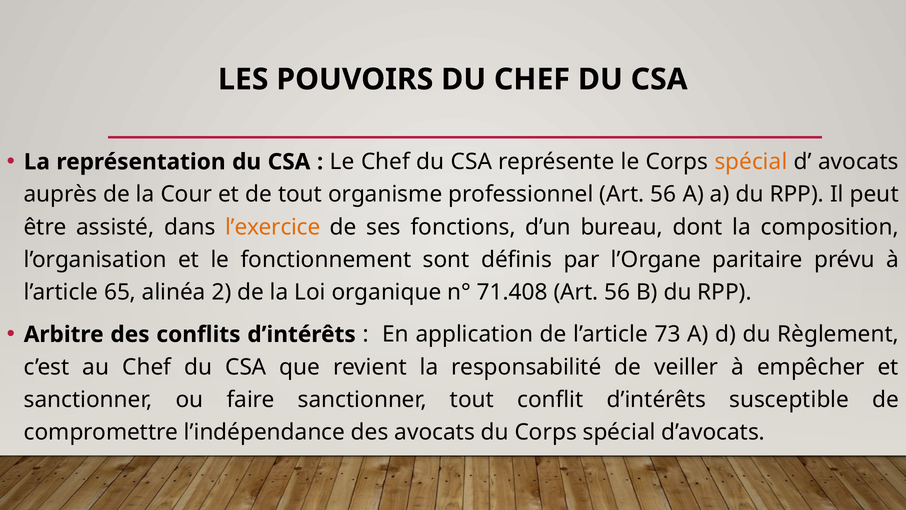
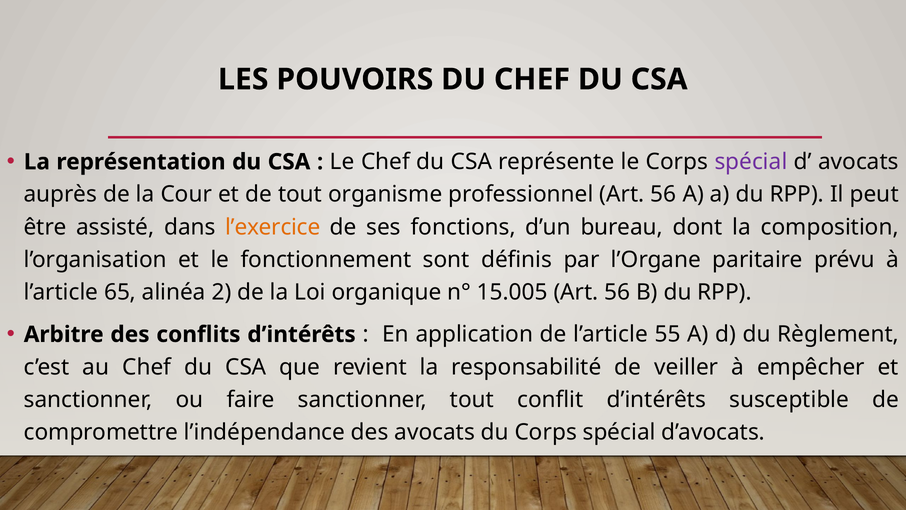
spécial at (751, 162) colour: orange -> purple
71.408: 71.408 -> 15.005
73: 73 -> 55
